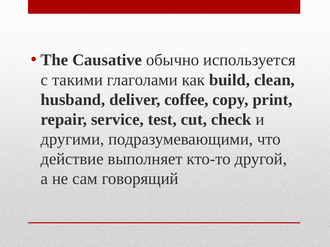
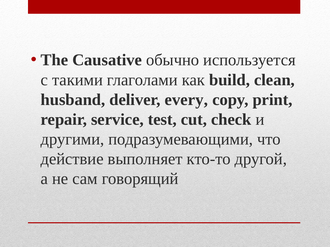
coffee: coffee -> every
